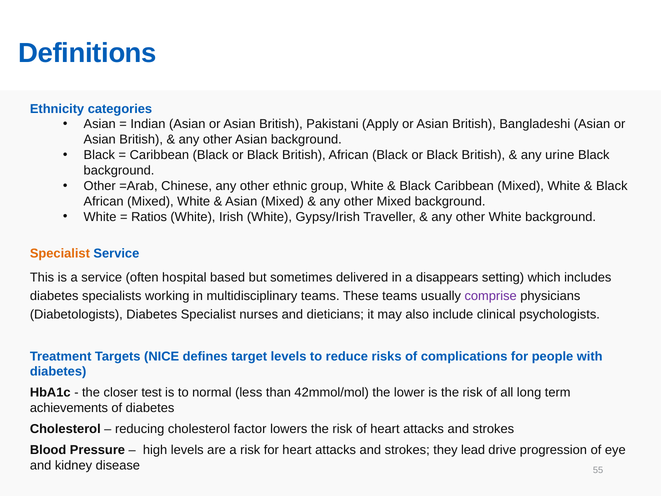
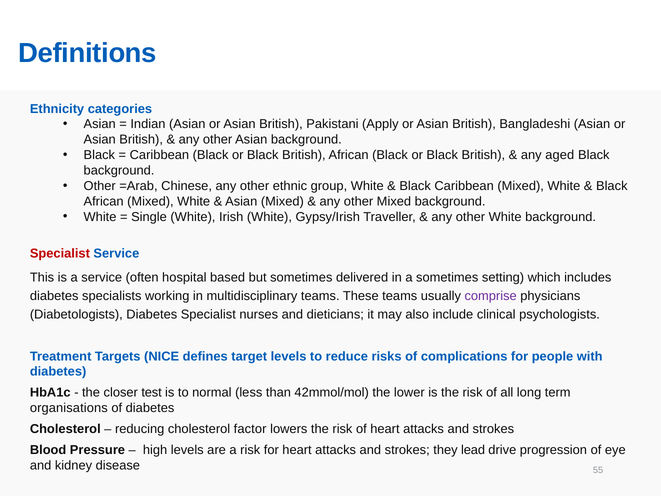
urine: urine -> aged
Ratios: Ratios -> Single
Specialist at (60, 253) colour: orange -> red
a disappears: disappears -> sometimes
achievements: achievements -> organisations
